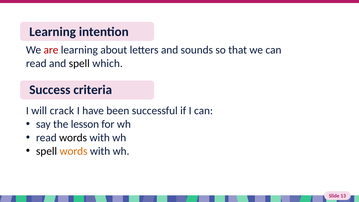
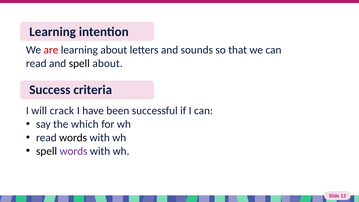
spell which: which -> about
lesson: lesson -> which
words at (74, 151) colour: orange -> purple
